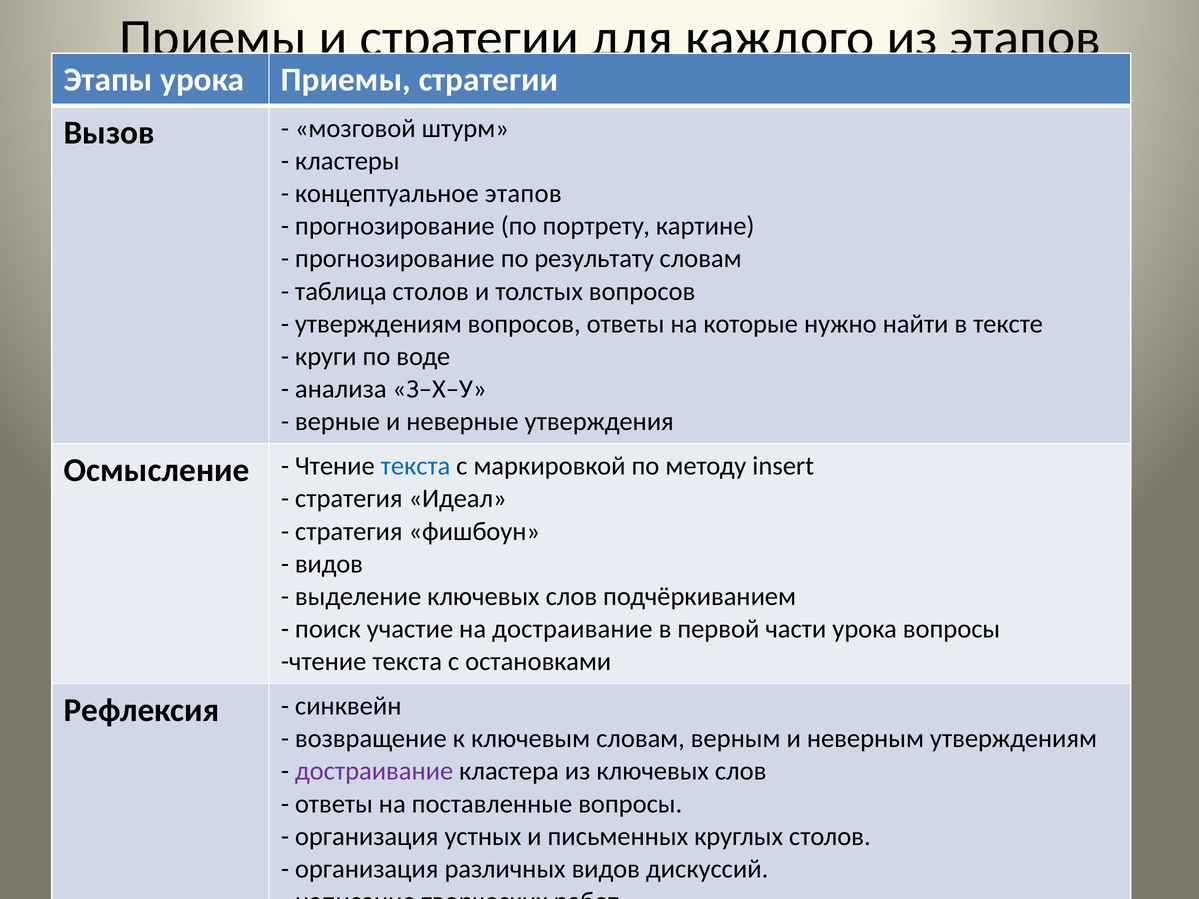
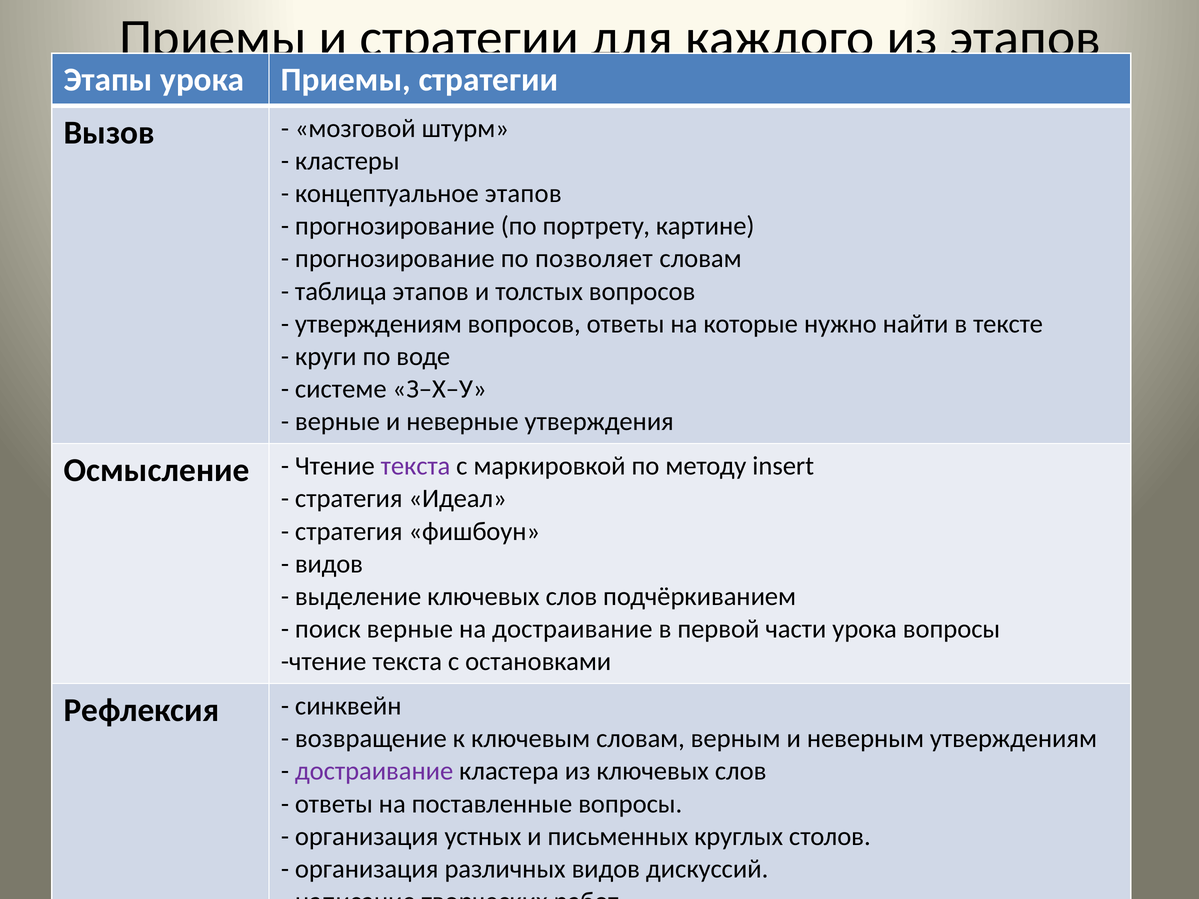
результату: результату -> позволяет
таблица столов: столов -> этапов
анализа: анализа -> системе
текста at (416, 466) colour: blue -> purple
поиск участие: участие -> верные
